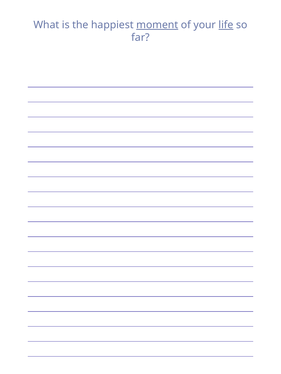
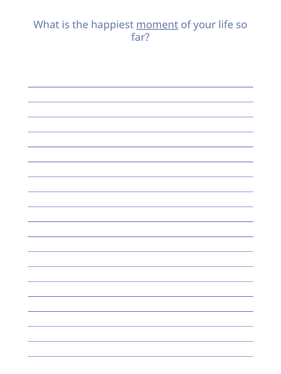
life underline: present -> none
